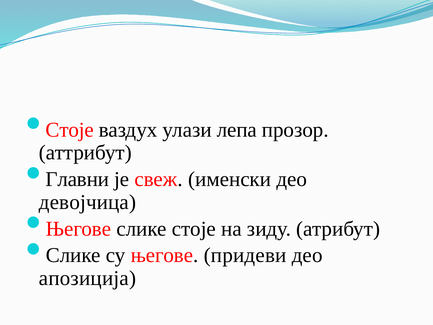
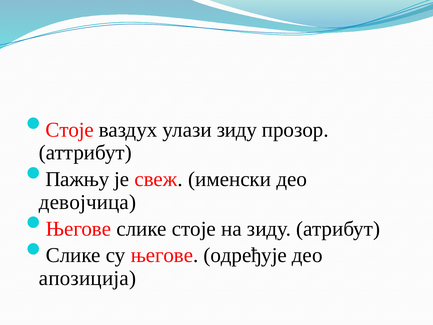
улази лепа: лепа -> зиду
Главни: Главни -> Пажњу
придеви: придеви -> одређује
